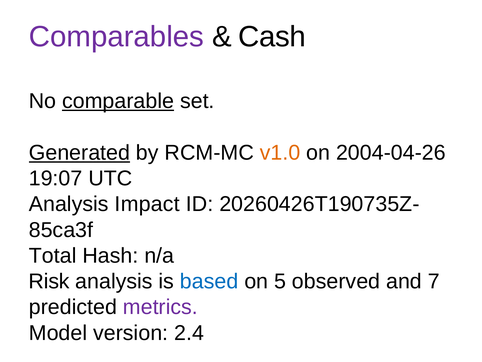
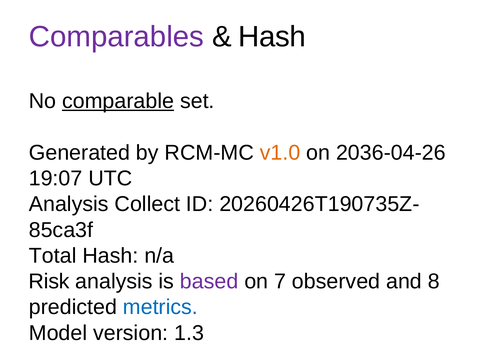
Cash at (272, 37): Cash -> Hash
Generated underline: present -> none
2004-04-26: 2004-04-26 -> 2036-04-26
Impact: Impact -> Collect
based colour: blue -> purple
5: 5 -> 7
7: 7 -> 8
metrics colour: purple -> blue
2.4: 2.4 -> 1.3
